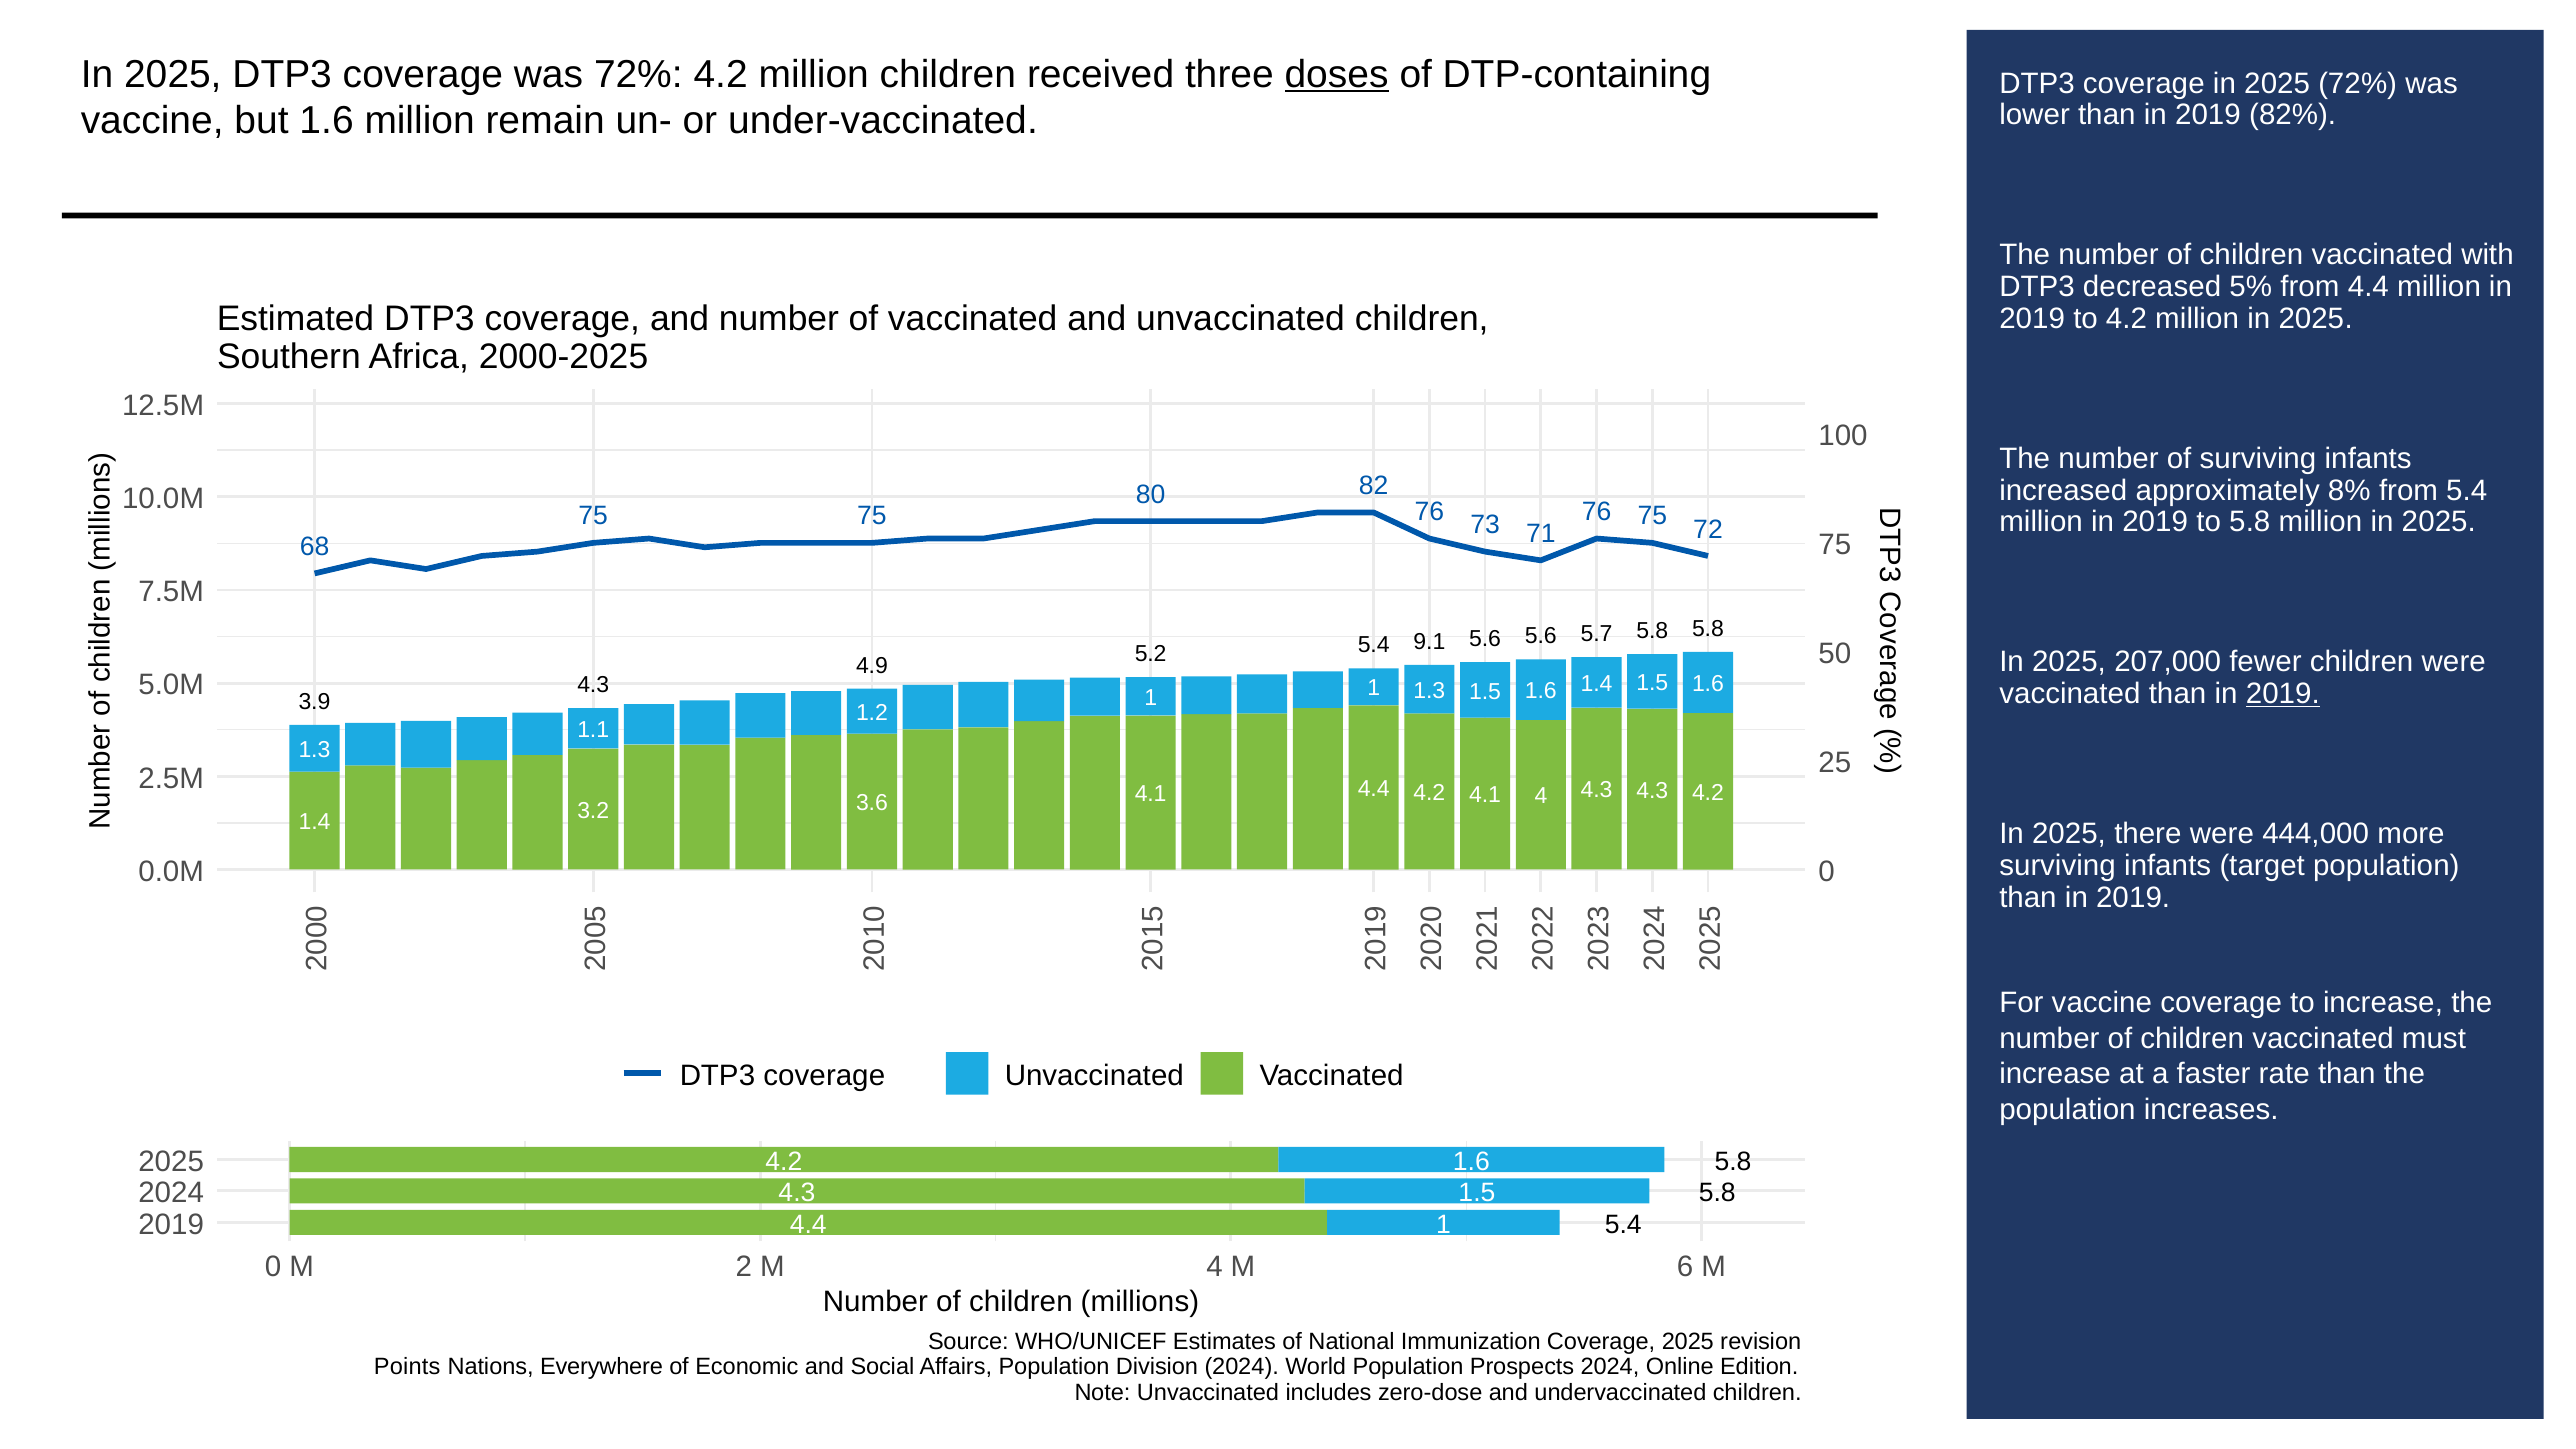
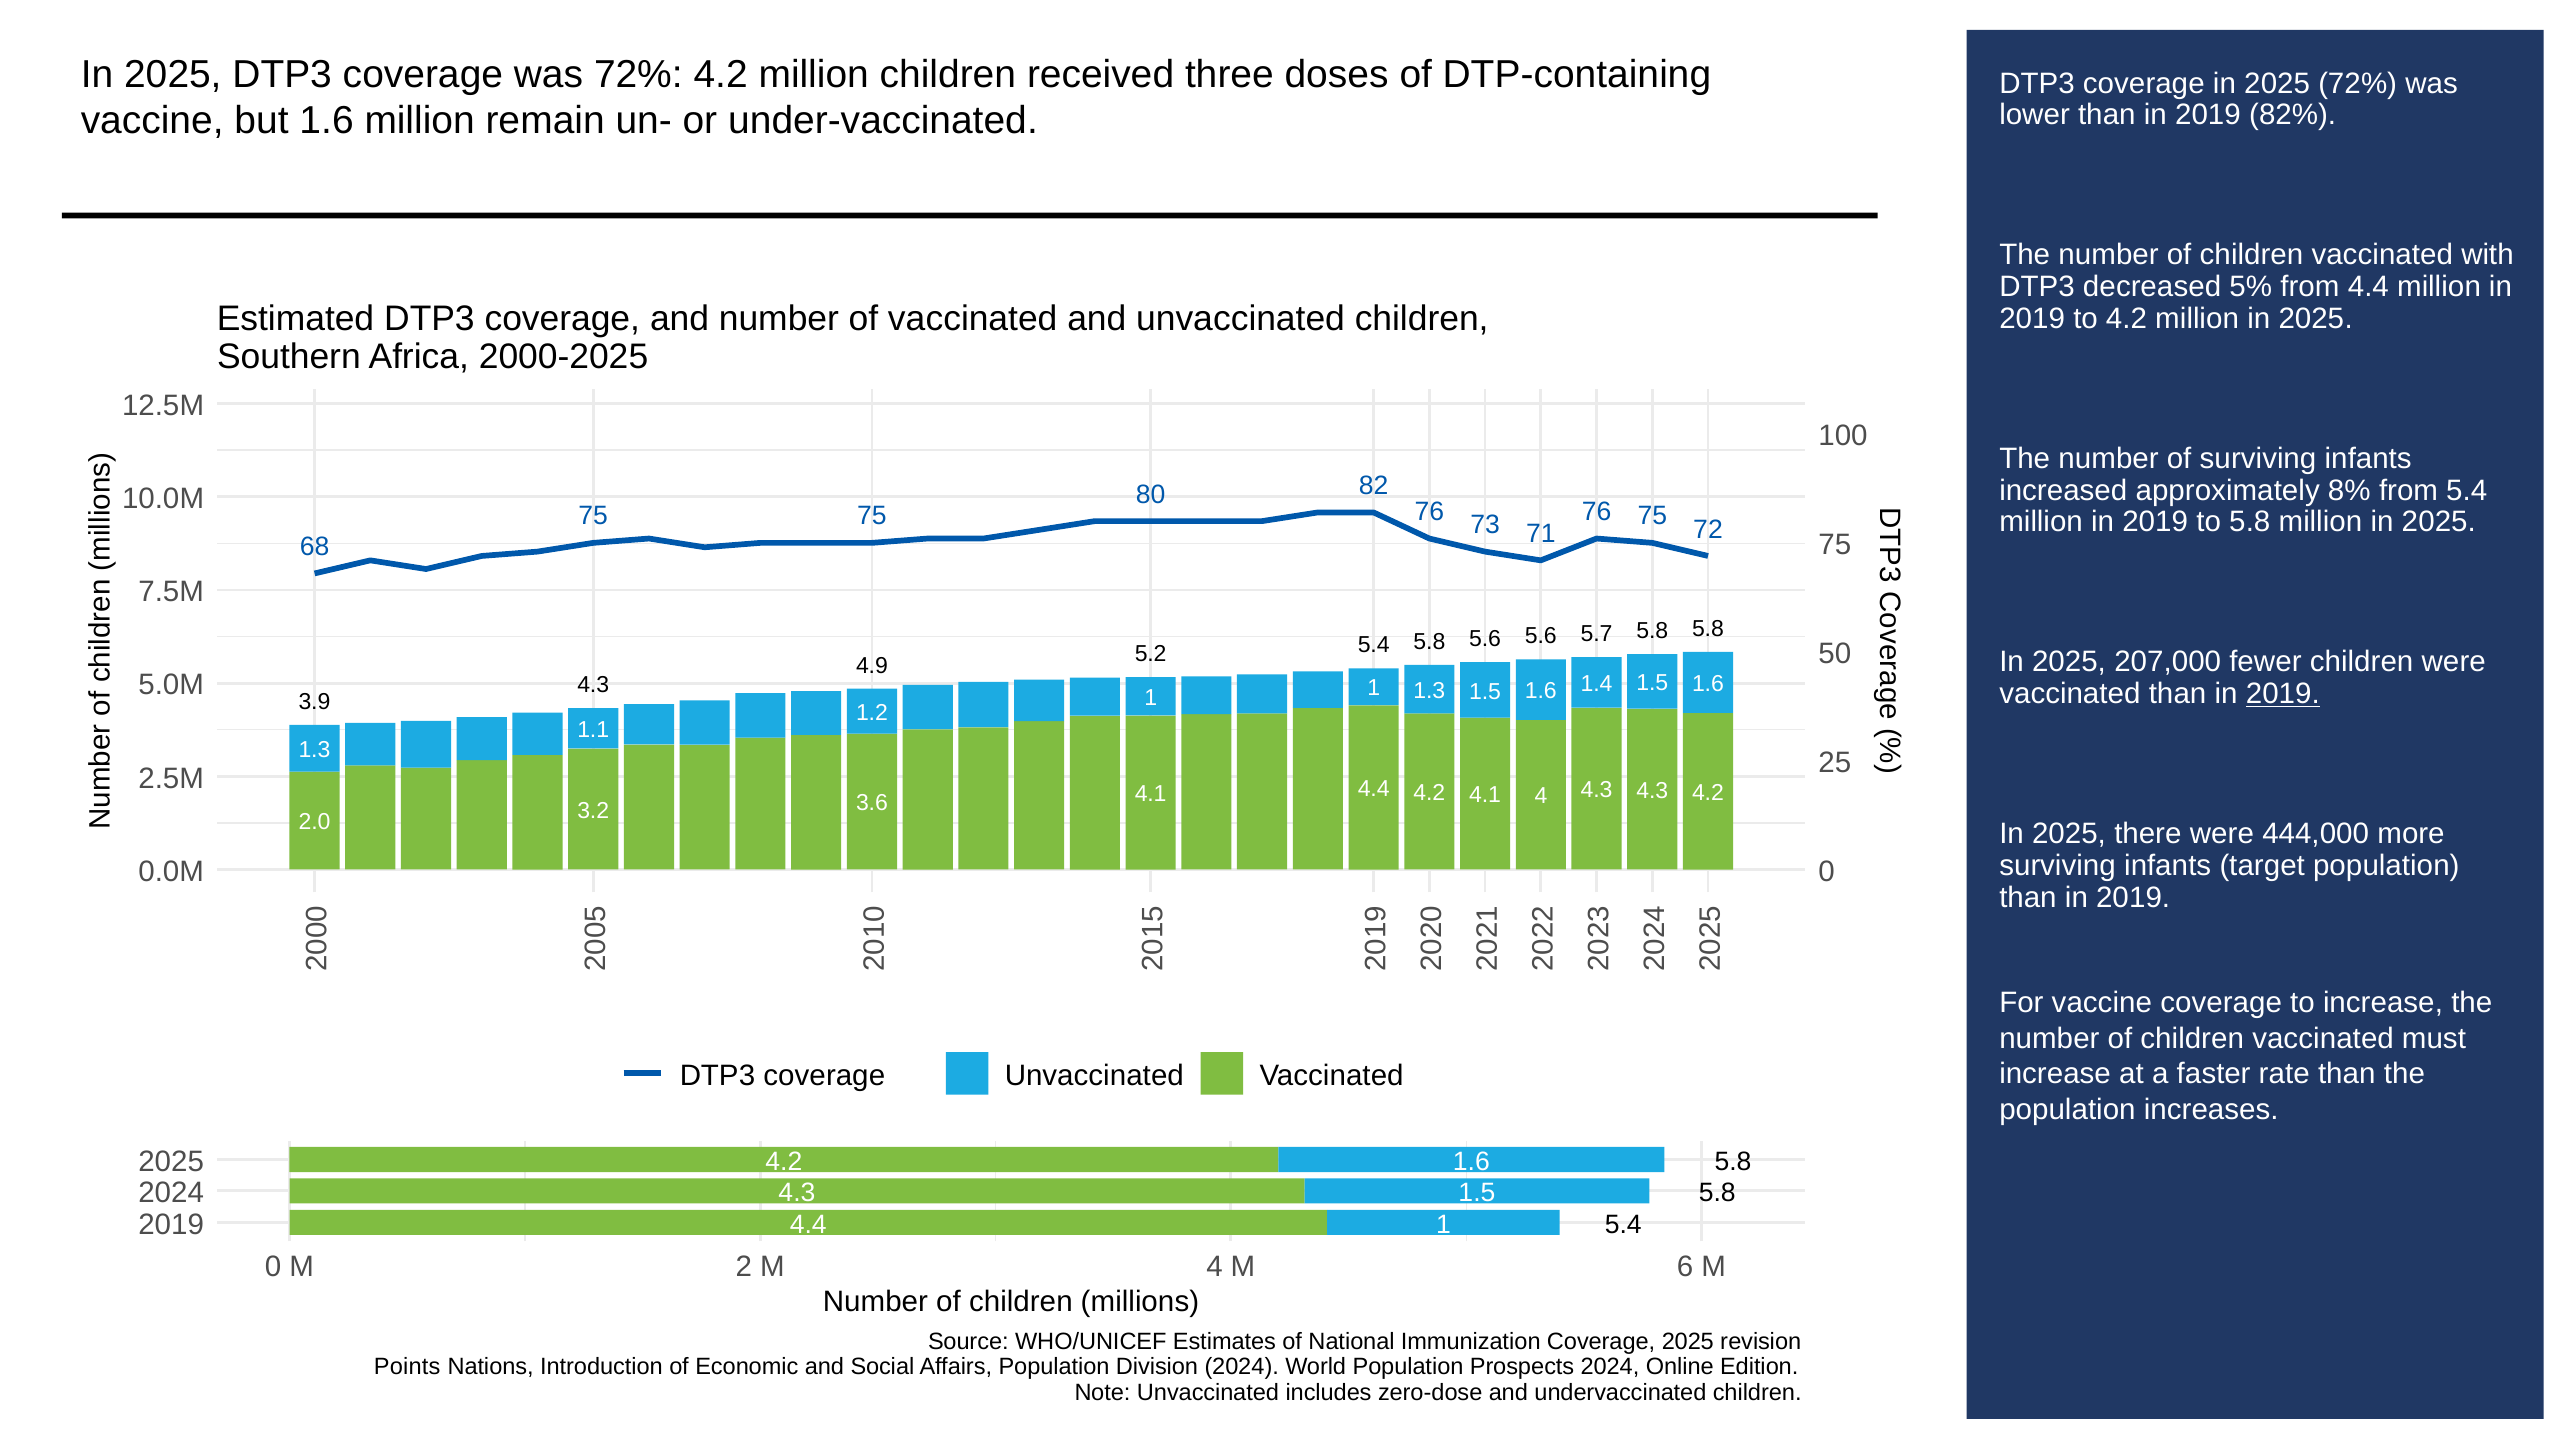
doses underline: present -> none
5.2 5.4 9.1: 9.1 -> 5.8
1.4 at (315, 822): 1.4 -> 2.0
Everywhere: Everywhere -> Introduction
